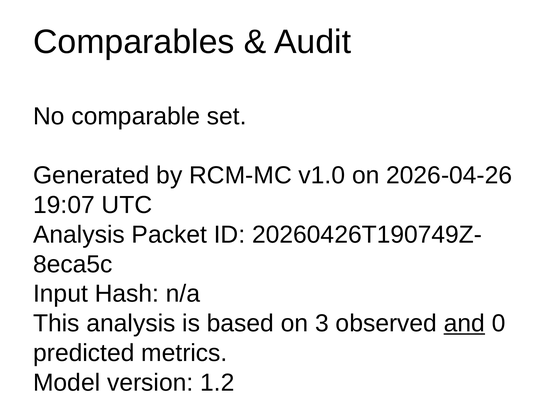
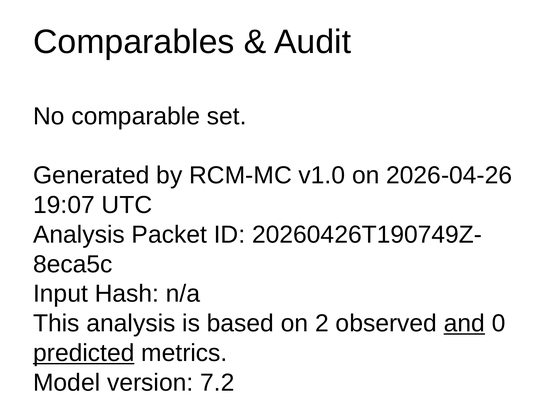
3: 3 -> 2
predicted underline: none -> present
1.2: 1.2 -> 7.2
